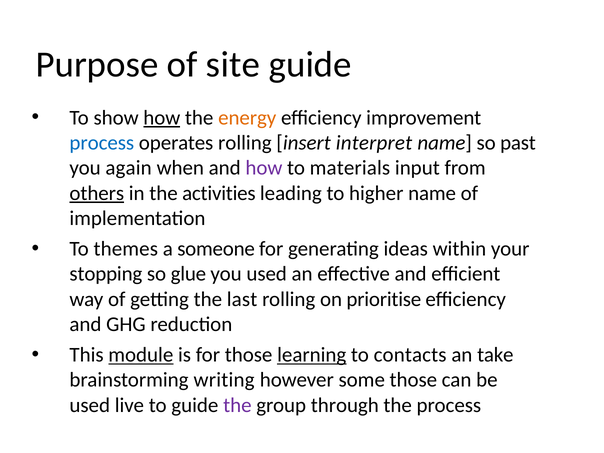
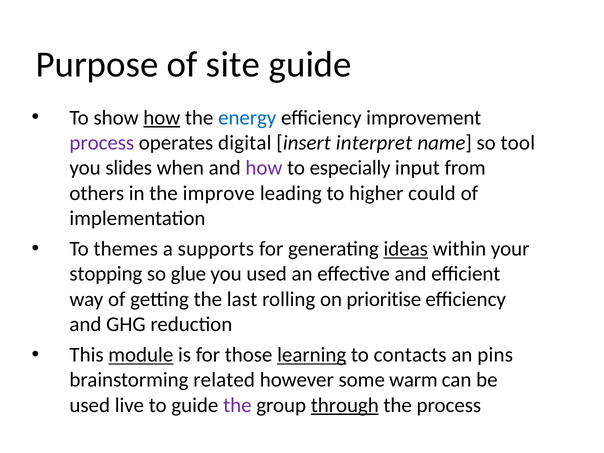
energy colour: orange -> blue
process at (102, 143) colour: blue -> purple
operates rolling: rolling -> digital
past: past -> tool
again: again -> slides
materials: materials -> especially
others underline: present -> none
activities: activities -> improve
higher name: name -> could
someone: someone -> supports
ideas underline: none -> present
take: take -> pins
writing: writing -> related
some those: those -> warm
through underline: none -> present
